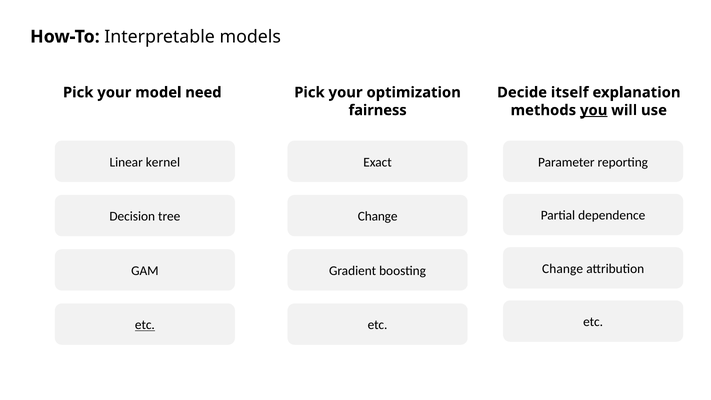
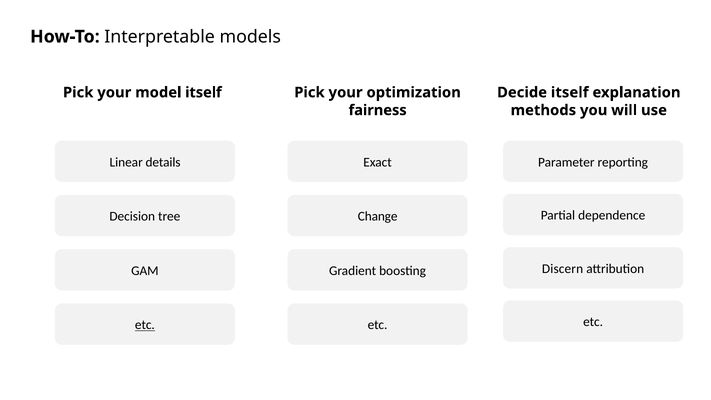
model need: need -> itself
you underline: present -> none
kernel: kernel -> details
Change at (563, 269): Change -> Discern
